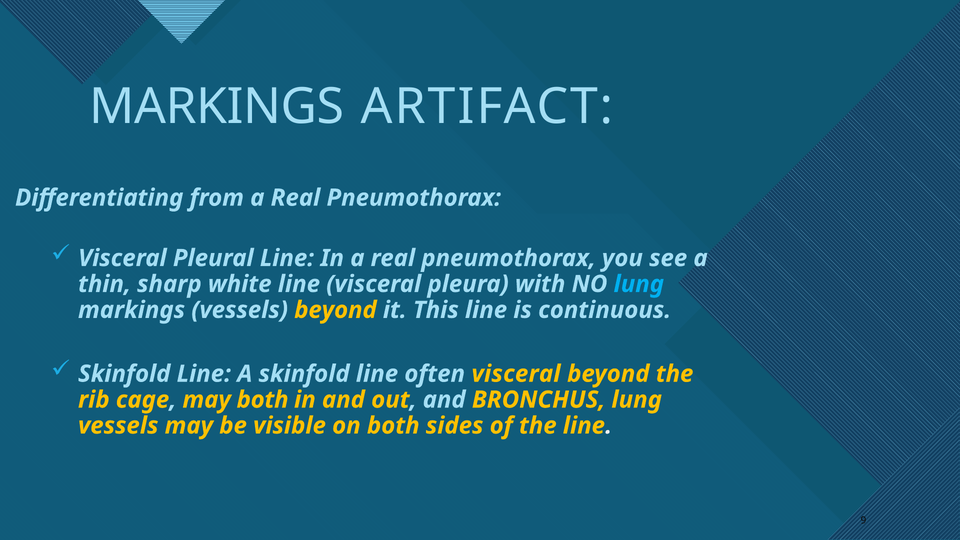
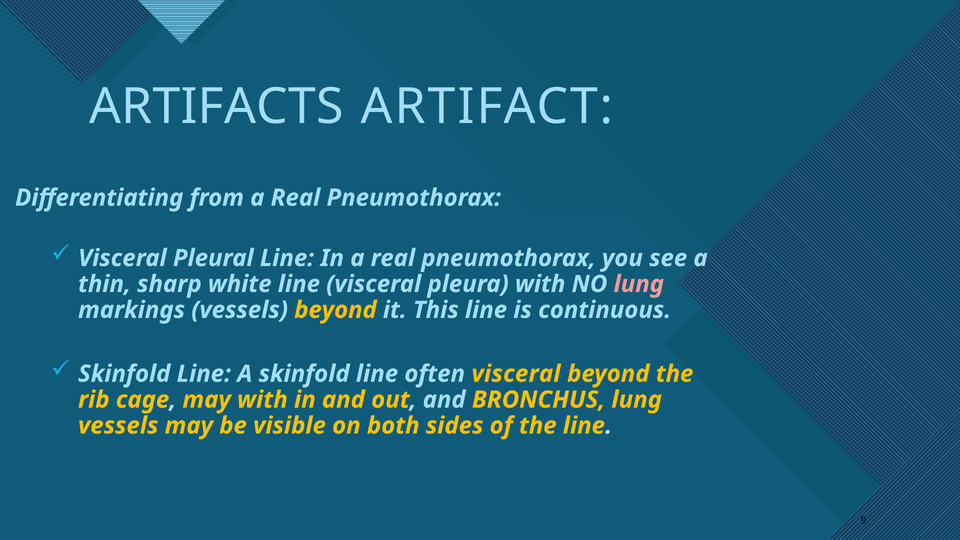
MARKINGS at (217, 107): MARKINGS -> ARTIFACTS
lung at (639, 284) colour: light blue -> pink
may both: both -> with
